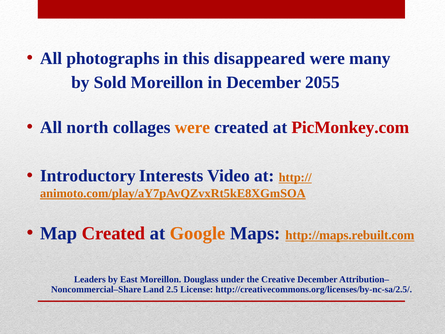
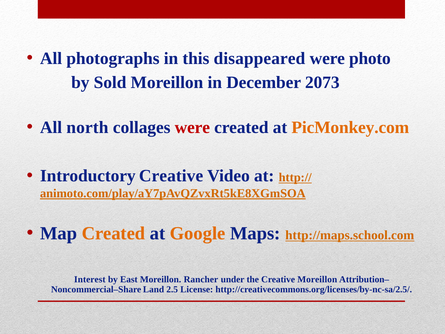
many: many -> photo
2055: 2055 -> 2073
were at (192, 127) colour: orange -> red
PicMonkey.com colour: red -> orange
Introductory Interests: Interests -> Creative
Created at (113, 233) colour: red -> orange
http://maps.rebuilt.com: http://maps.rebuilt.com -> http://maps.school.com
Leaders: Leaders -> Interest
Douglass: Douglass -> Rancher
Creative December: December -> Moreillon
